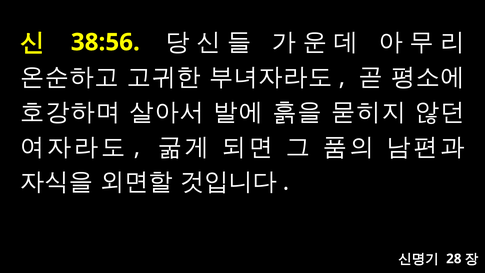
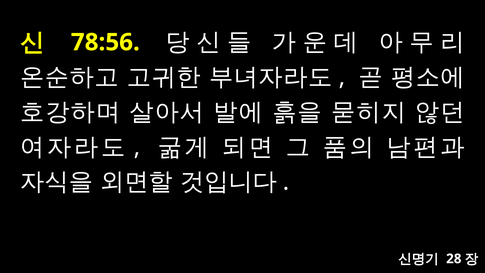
38:56: 38:56 -> 78:56
